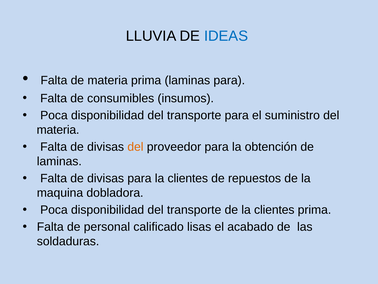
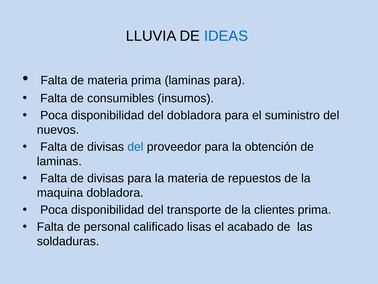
transporte at (194, 115): transporte -> dobladora
materia at (58, 130): materia -> nuevos
del at (135, 147) colour: orange -> blue
para la clientes: clientes -> materia
